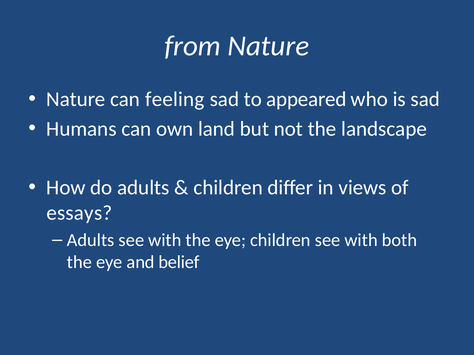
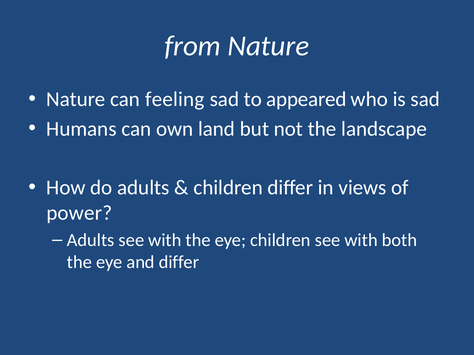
essays: essays -> power
and belief: belief -> differ
